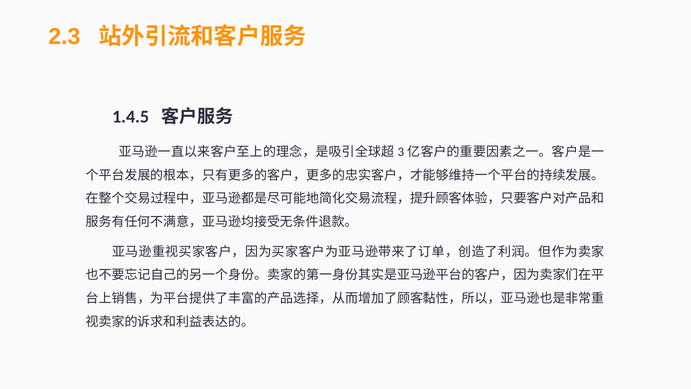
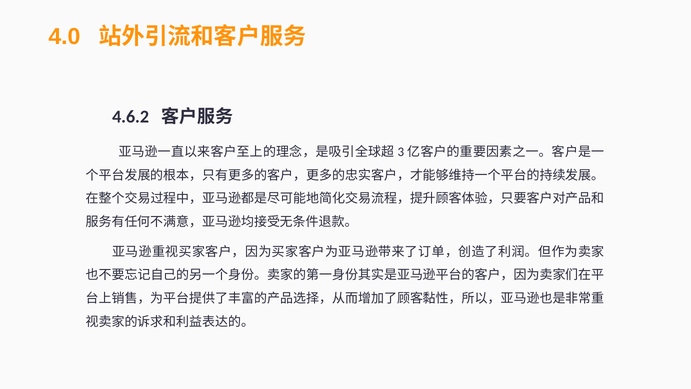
2.3: 2.3 -> 4.0
1.4.5: 1.4.5 -> 4.6.2
